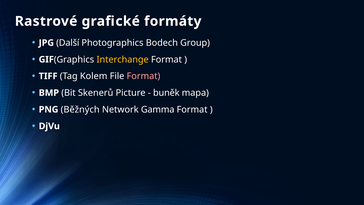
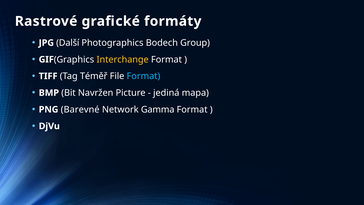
Kolem: Kolem -> Téměř
Format at (143, 76) colour: pink -> light blue
Skenerů: Skenerů -> Navržen
buněk: buněk -> jediná
Běžných: Běžných -> Barevné
